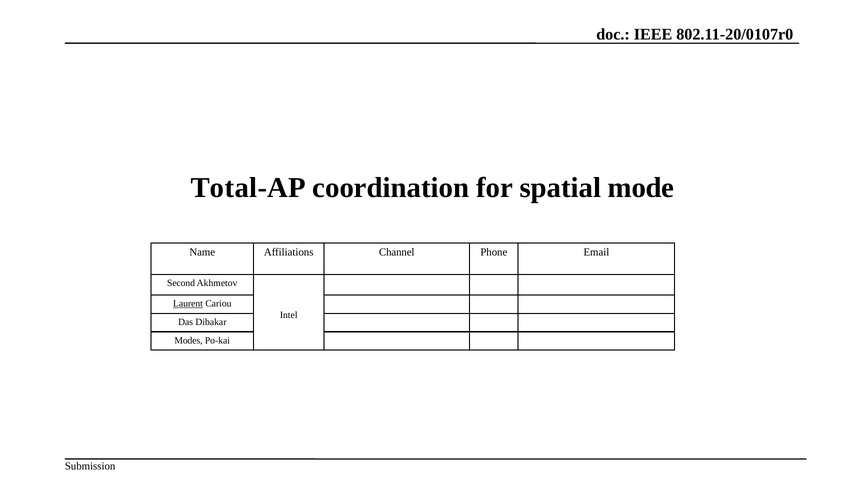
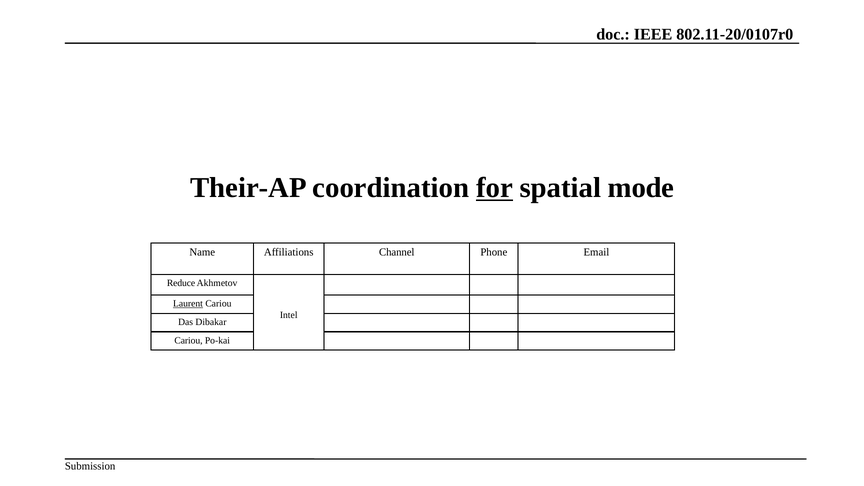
Total-AP: Total-AP -> Their-AP
for underline: none -> present
Second: Second -> Reduce
Modes at (189, 340): Modes -> Cariou
